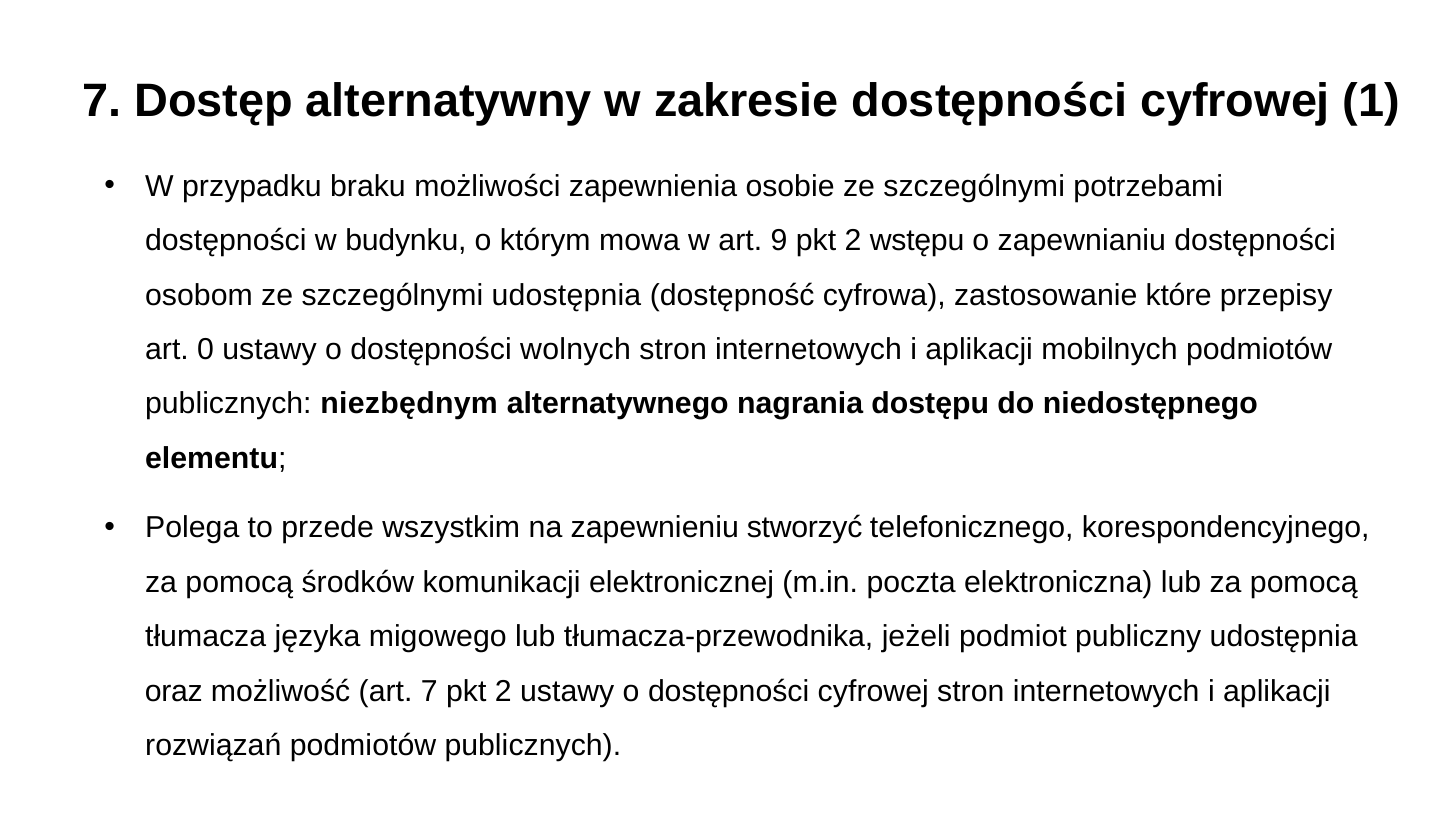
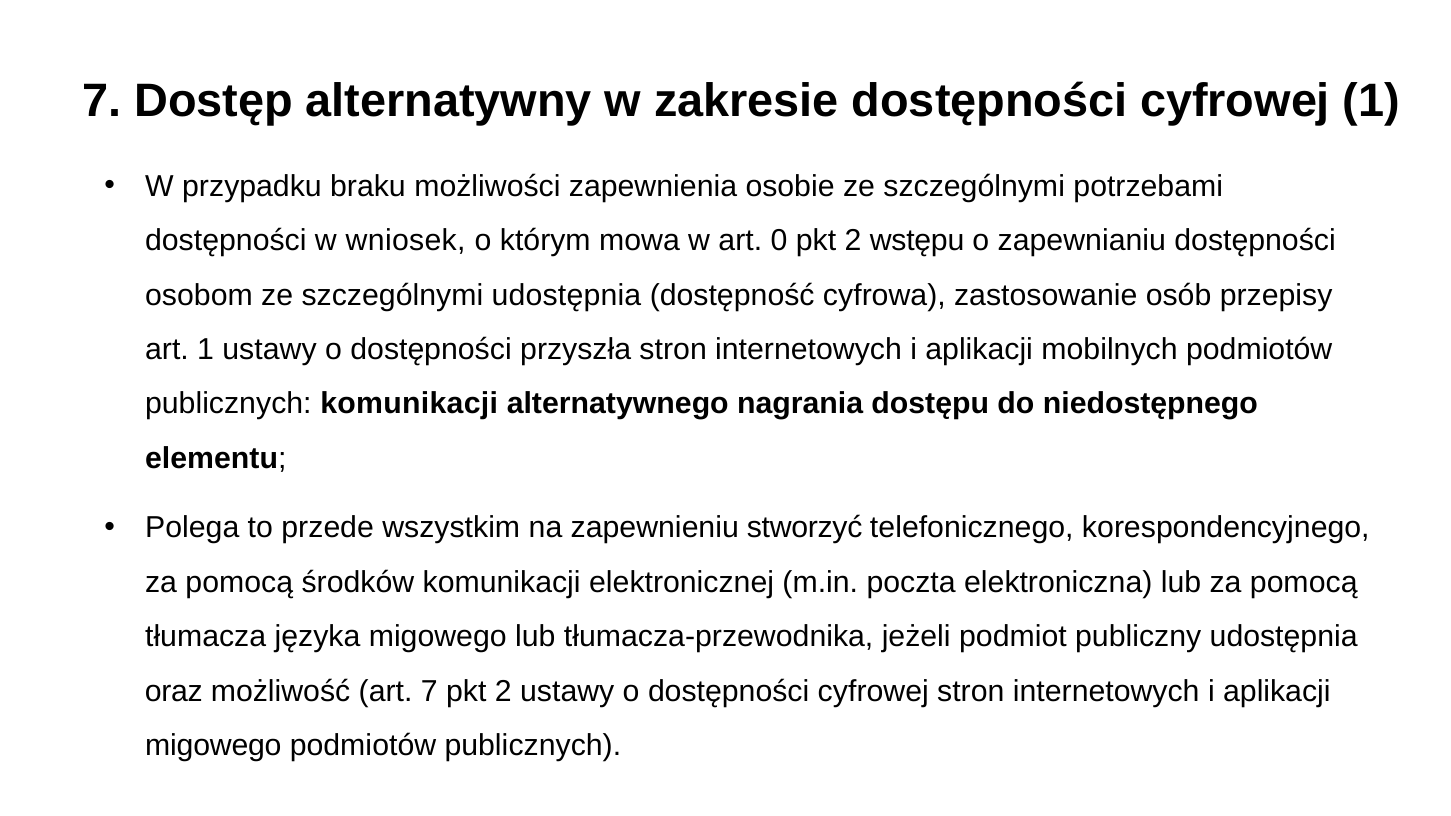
budynku: budynku -> wniosek
9: 9 -> 0
które: które -> osób
art 0: 0 -> 1
wolnych: wolnych -> przyszła
publicznych niezbędnym: niezbędnym -> komunikacji
rozwiązań at (213, 746): rozwiązań -> migowego
